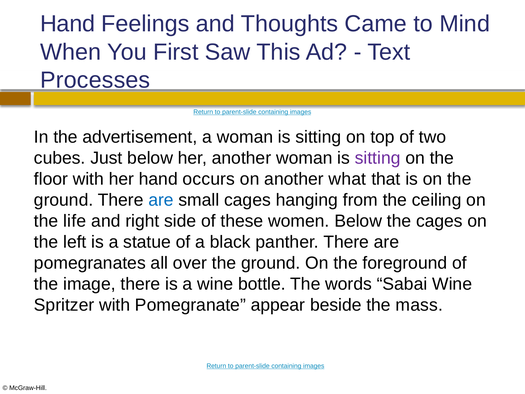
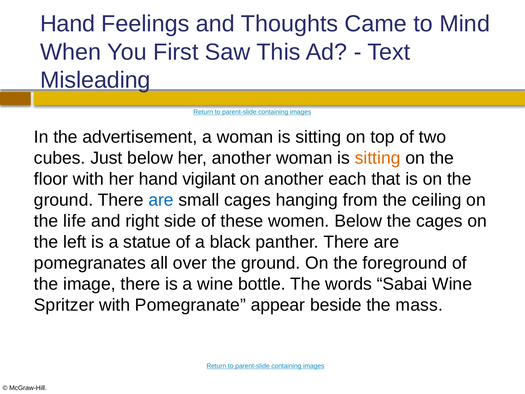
Processes: Processes -> Misleading
sitting at (378, 158) colour: purple -> orange
occurs: occurs -> vigilant
what: what -> each
